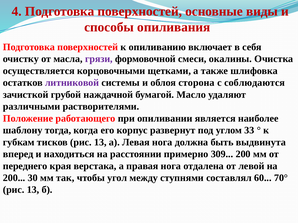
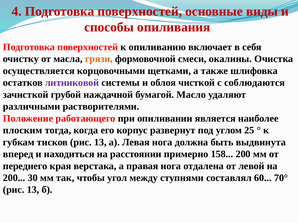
грязи colour: purple -> orange
сторона: сторона -> чисткой
шаблону: шаблону -> плоским
33: 33 -> 25
309: 309 -> 158
